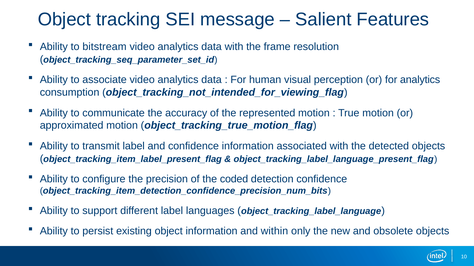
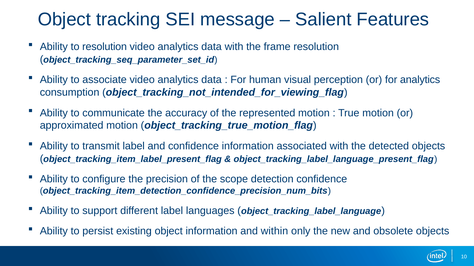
to bitstream: bitstream -> resolution
coded: coded -> scope
